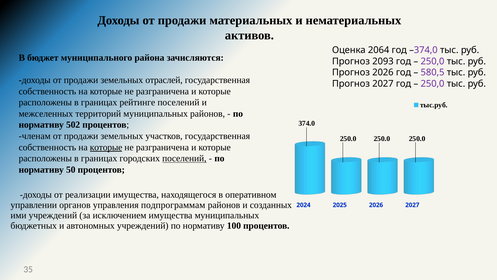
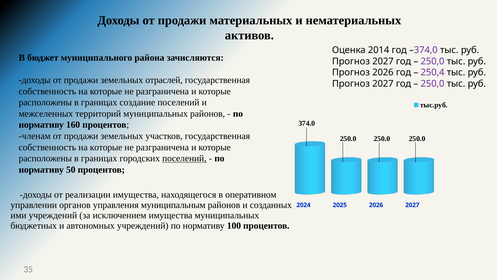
2064: 2064 -> 2014
2093 at (383, 61): 2093 -> 2027
580,5: 580,5 -> 250,4
рейтинге: рейтинге -> создание
502: 502 -> 160
которые at (106, 147) underline: present -> none
подпрограммам: подпрограммам -> муниципальным
